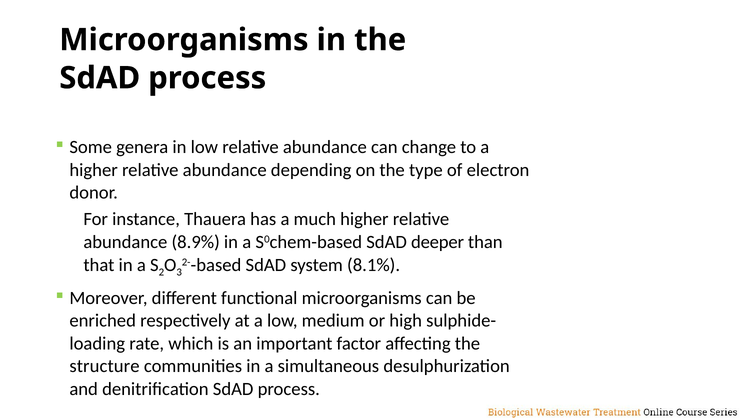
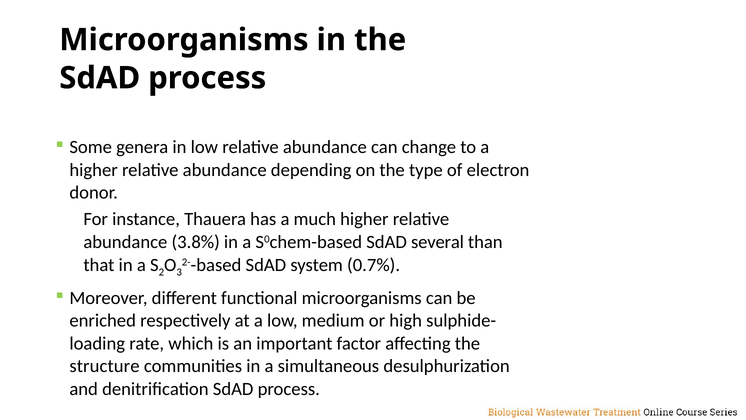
8.9%: 8.9% -> 3.8%
deeper: deeper -> several
8.1%: 8.1% -> 0.7%
